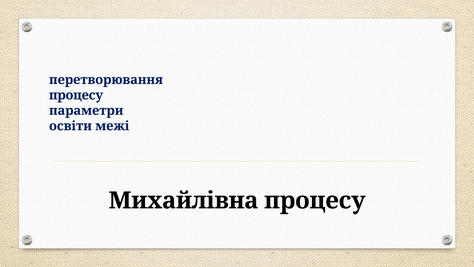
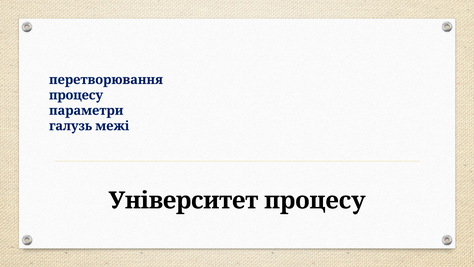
освіти: освіти -> галузь
Михайлівна: Михайлівна -> Університет
